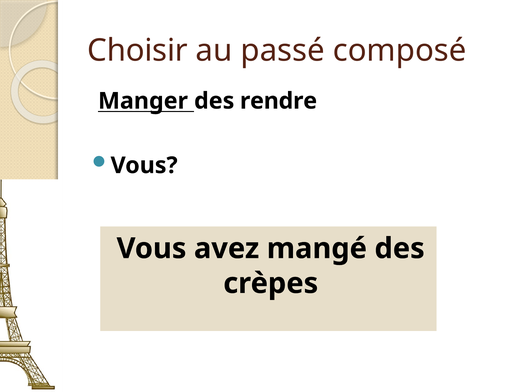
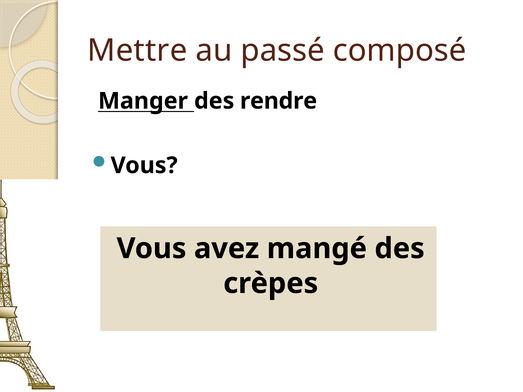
Choisir: Choisir -> Mettre
